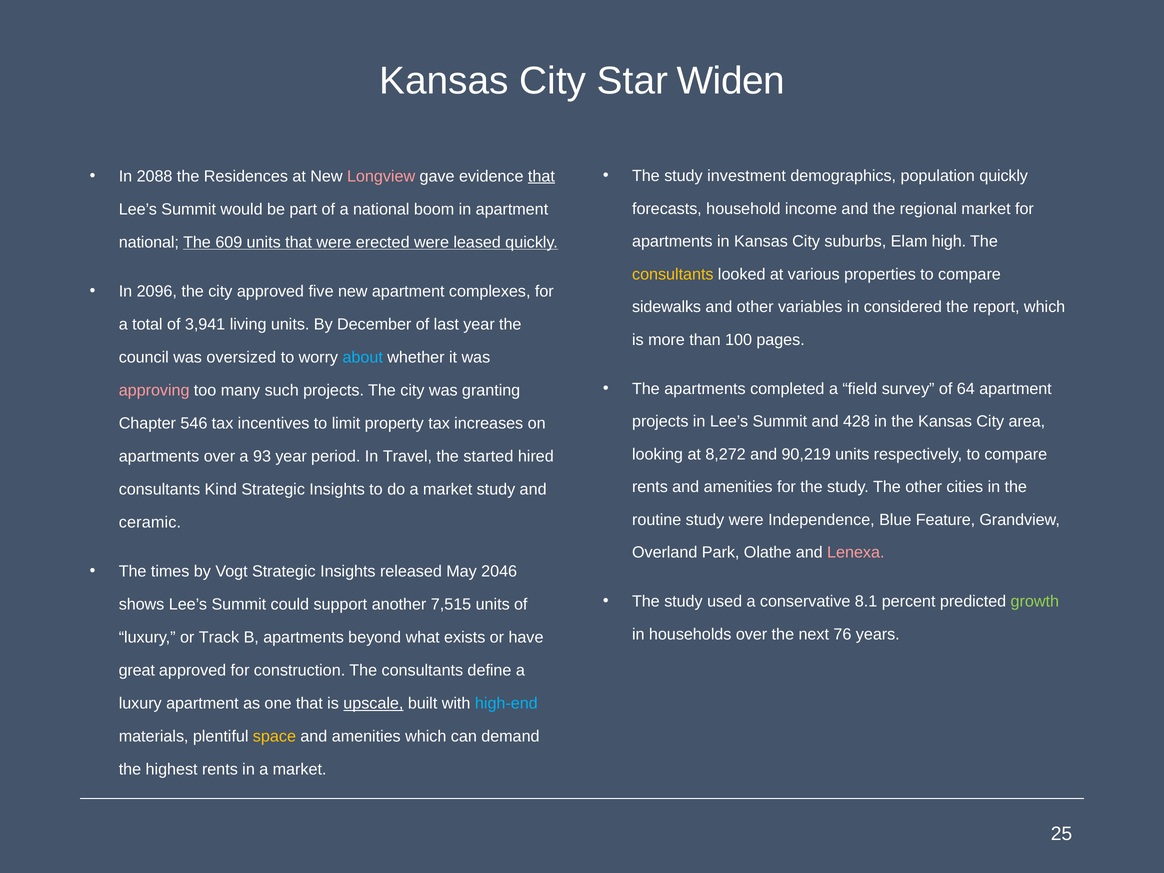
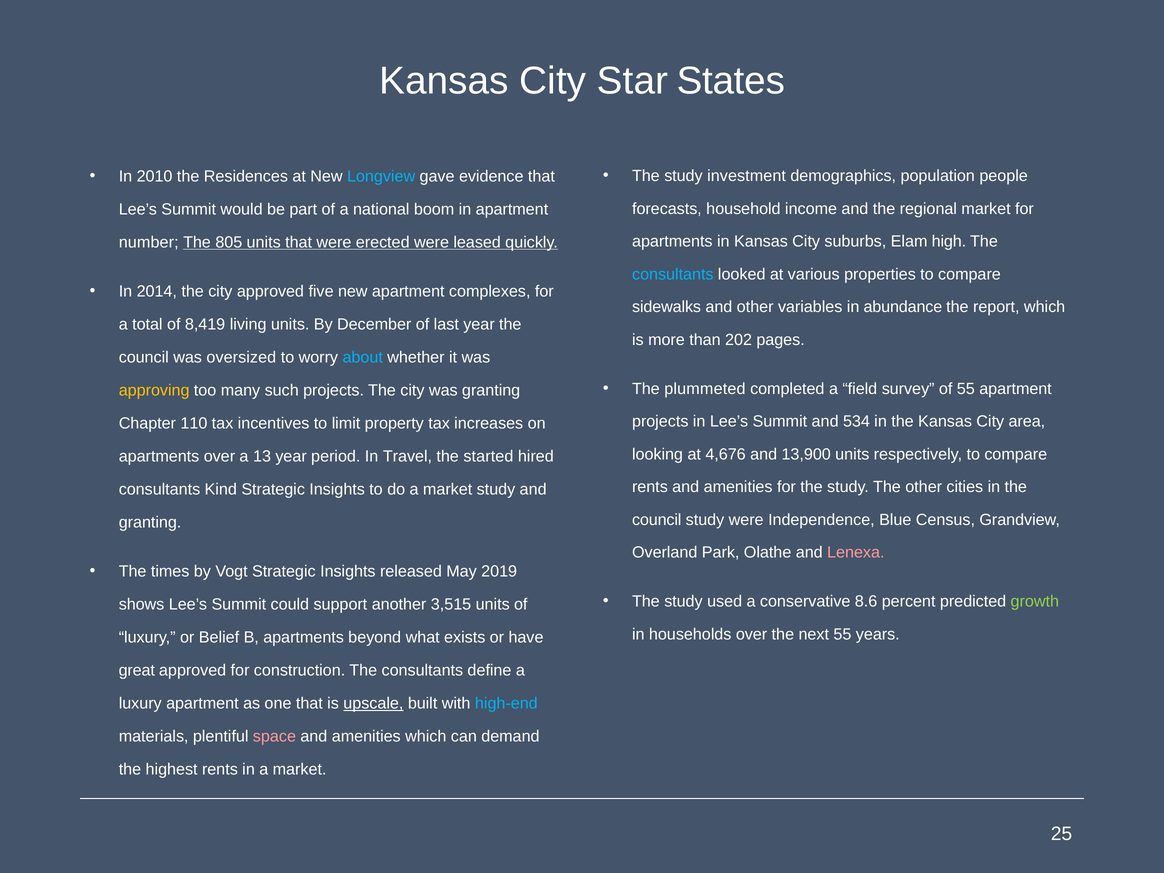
Widen: Widen -> States
population quickly: quickly -> people
2088: 2088 -> 2010
Longview colour: pink -> light blue
that at (541, 176) underline: present -> none
national at (149, 242): national -> number
609: 609 -> 805
consultants at (673, 274) colour: yellow -> light blue
2096: 2096 -> 2014
considered: considered -> abundance
3,941: 3,941 -> 8,419
100: 100 -> 202
The apartments: apartments -> plummeted
of 64: 64 -> 55
approving colour: pink -> yellow
428: 428 -> 534
546: 546 -> 110
8,272: 8,272 -> 4,676
90,219: 90,219 -> 13,900
93: 93 -> 13
routine at (657, 520): routine -> council
Feature: Feature -> Census
ceramic at (150, 522): ceramic -> granting
2046: 2046 -> 2019
8.1: 8.1 -> 8.6
7,515: 7,515 -> 3,515
next 76: 76 -> 55
Track: Track -> Belief
space colour: yellow -> pink
